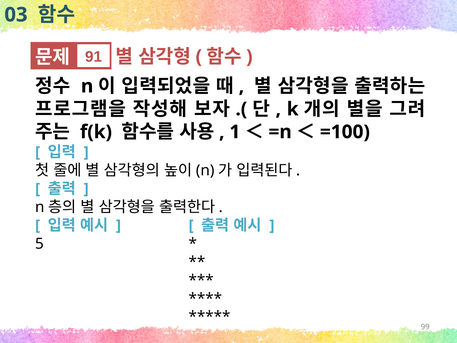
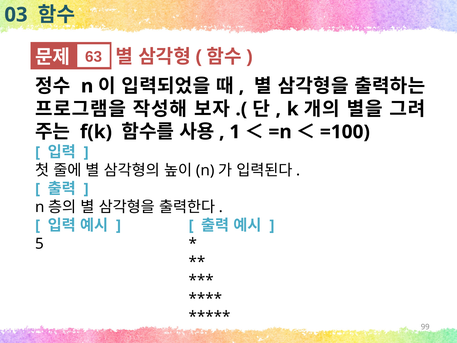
91: 91 -> 63
